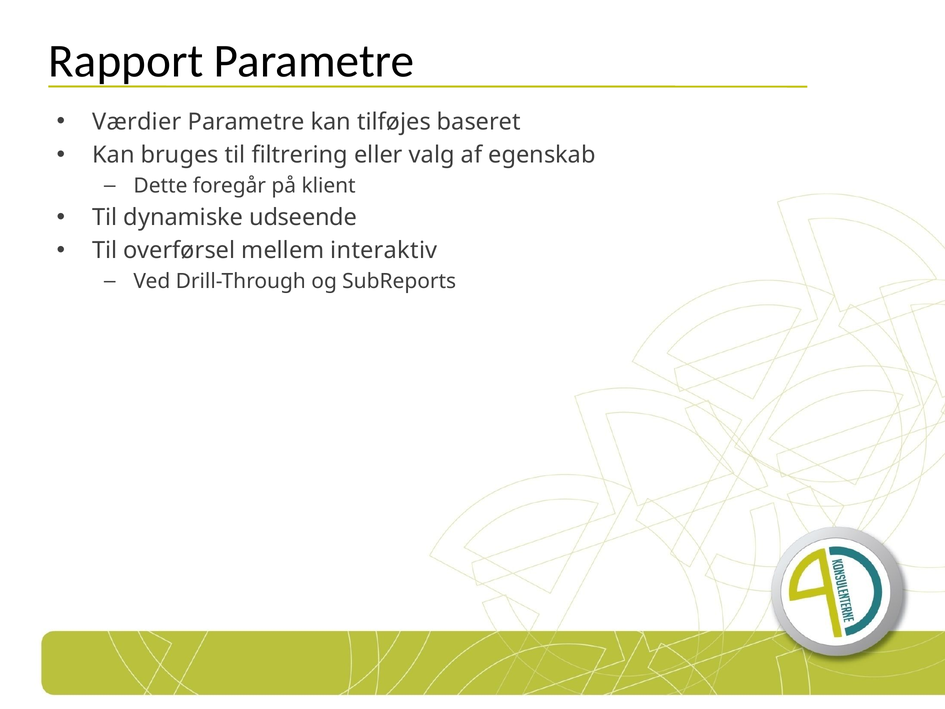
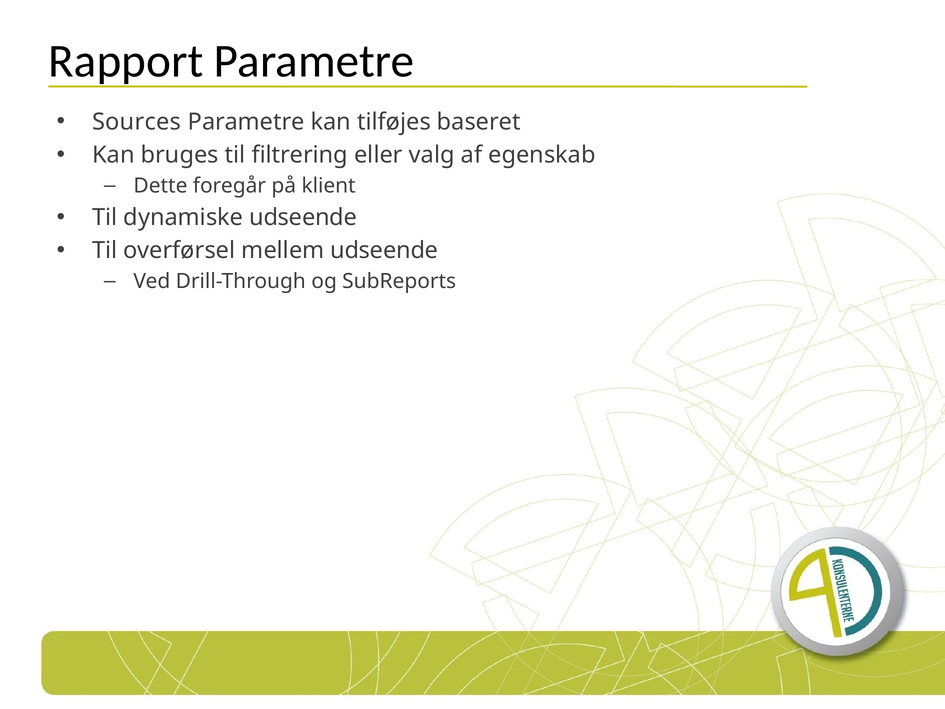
Værdier: Værdier -> Sources
mellem interaktiv: interaktiv -> udseende
